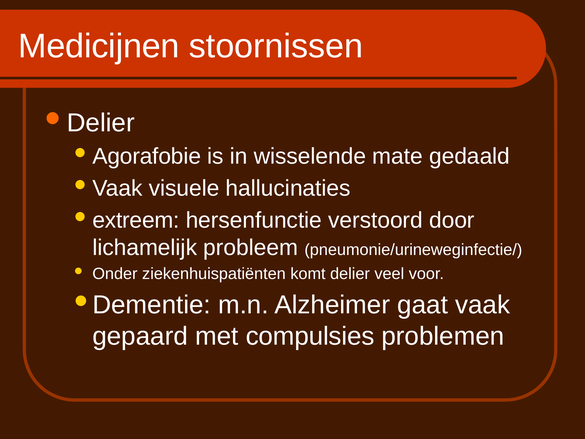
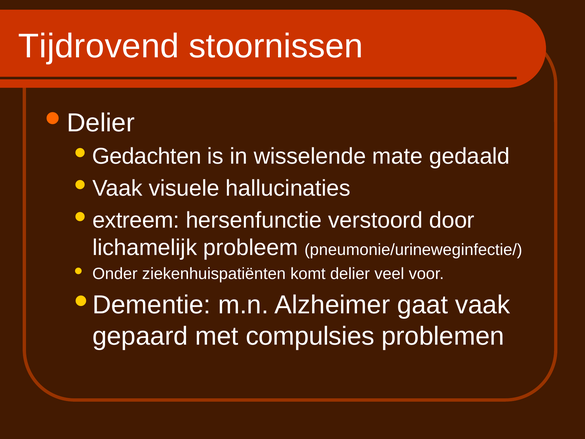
Medicijnen: Medicijnen -> Tijdrovend
Agorafobie: Agorafobie -> Gedachten
